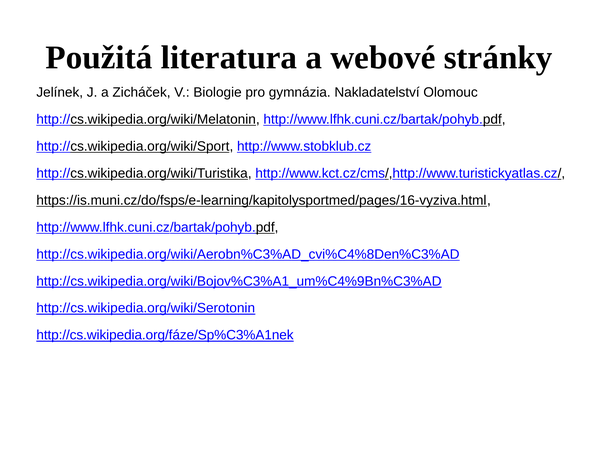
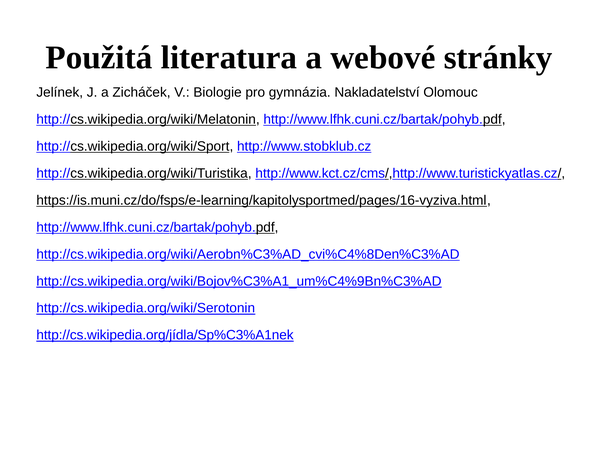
http://cs.wikipedia.org/fáze/Sp%C3%A1nek: http://cs.wikipedia.org/fáze/Sp%C3%A1nek -> http://cs.wikipedia.org/jídla/Sp%C3%A1nek
